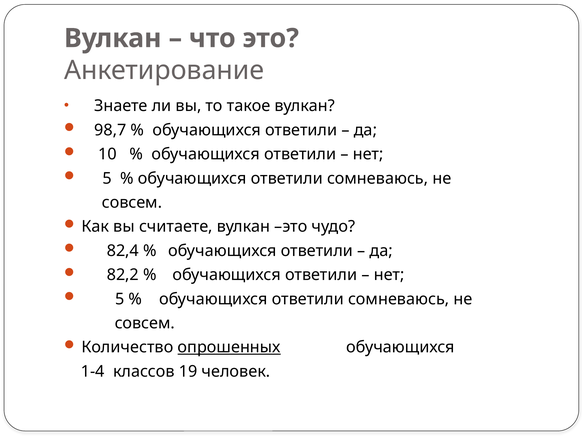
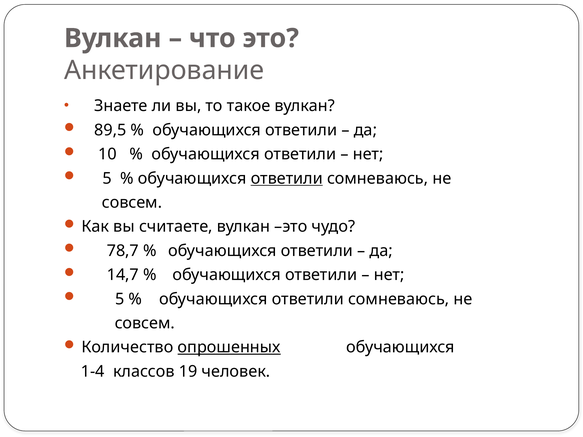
98,7: 98,7 -> 89,5
ответили at (287, 178) underline: none -> present
82,4: 82,4 -> 78,7
82,2: 82,2 -> 14,7
